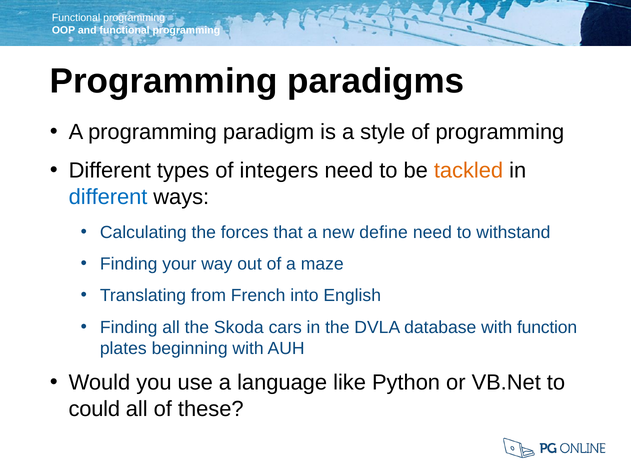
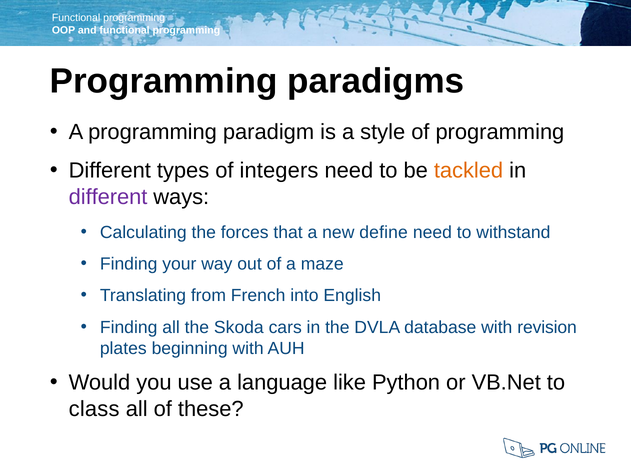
different at (108, 197) colour: blue -> purple
function: function -> revision
could: could -> class
